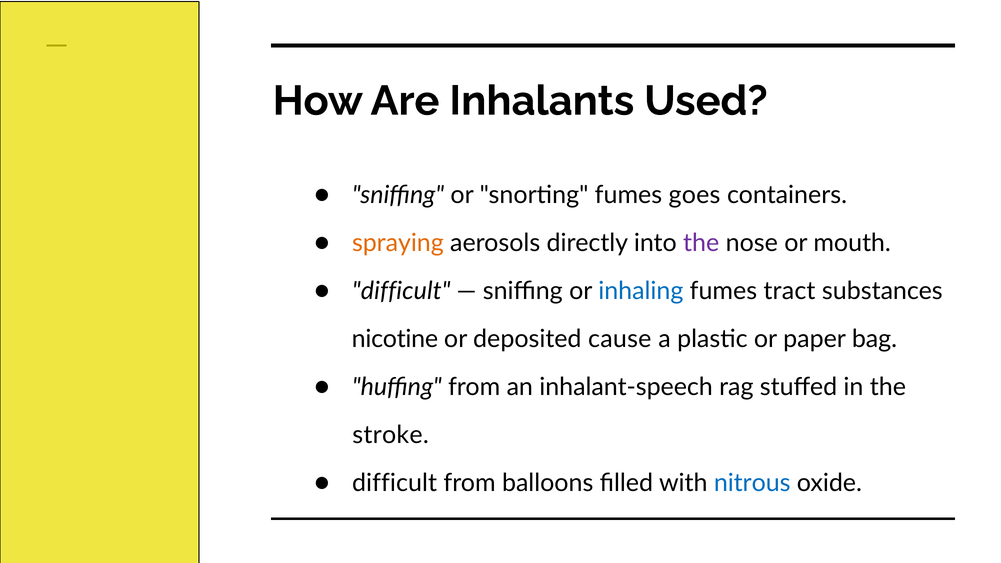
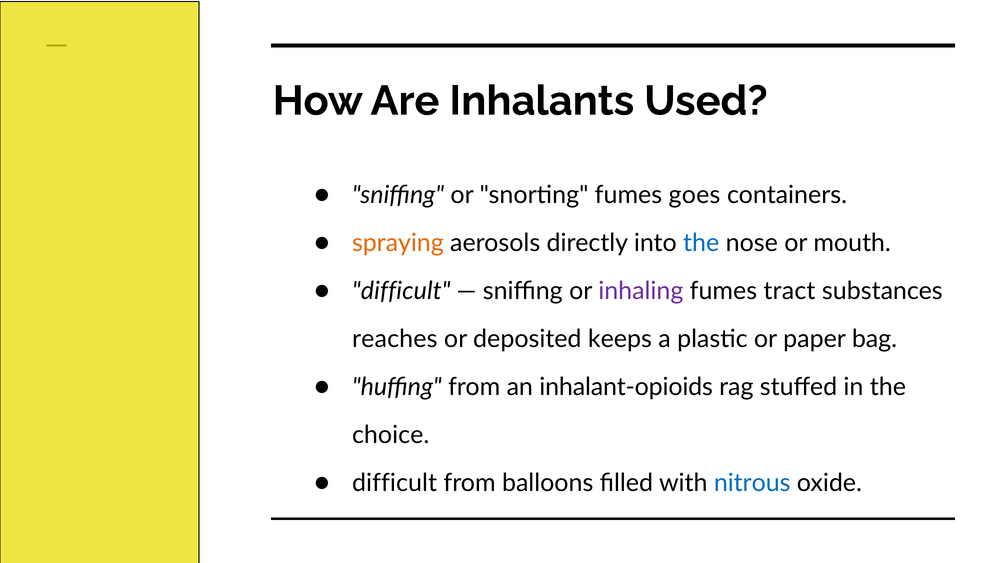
the at (701, 243) colour: purple -> blue
inhaling colour: blue -> purple
nicotine: nicotine -> reaches
cause: cause -> keeps
inhalant-speech: inhalant-speech -> inhalant-opioids
stroke: stroke -> choice
